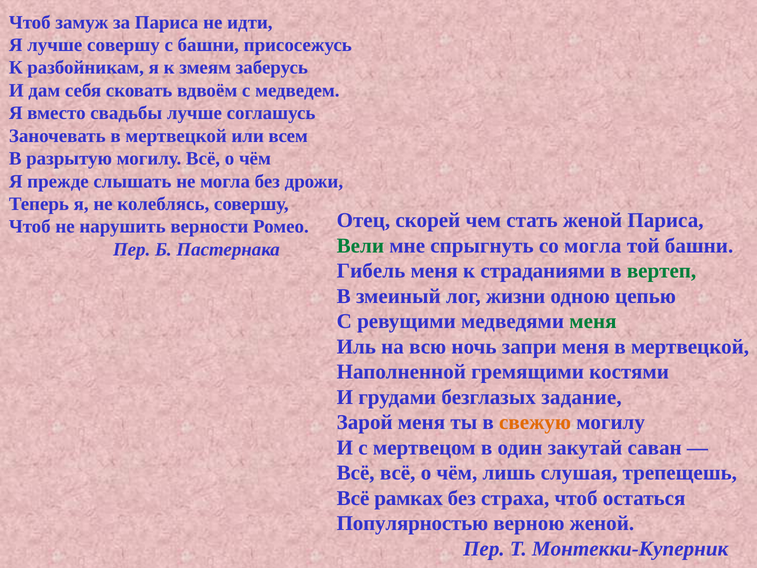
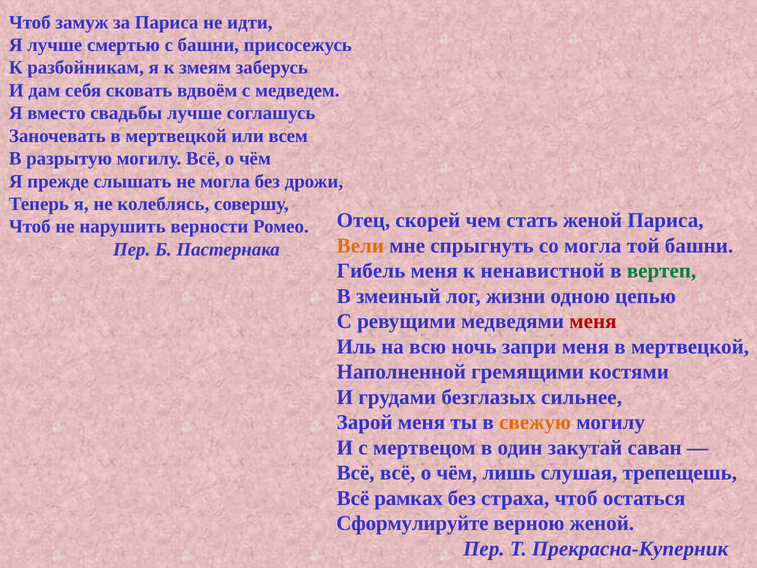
лучше совершу: совершу -> смертью
Вели colour: green -> orange
страданиями: страданиями -> ненавистной
меня at (593, 321) colour: green -> red
задание: задание -> сильнее
Популярностью: Популярностью -> Сформулируйте
Монтекки-Куперник: Монтекки-Куперник -> Прекрасна-Куперник
